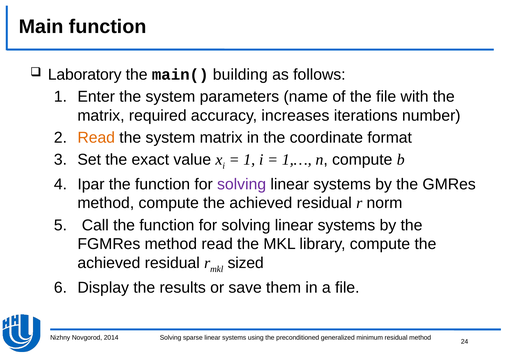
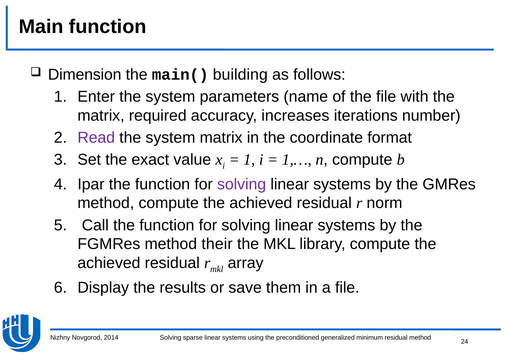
Laboratory: Laboratory -> Dimension
Read at (96, 138) colour: orange -> purple
method read: read -> their
sized: sized -> array
